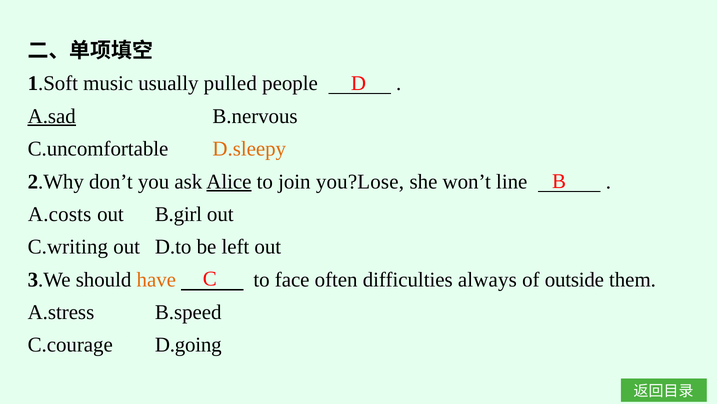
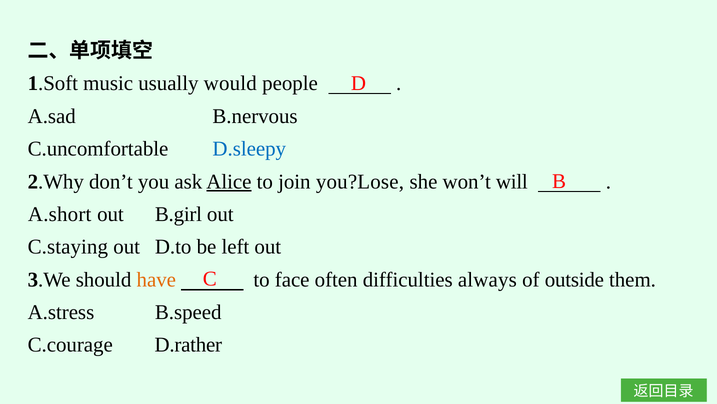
pulled: pulled -> would
A.sad underline: present -> none
D.sleepy colour: orange -> blue
line: line -> will
A.costs: A.costs -> A.short
C.writing: C.writing -> C.staying
D.going: D.going -> D.rather
